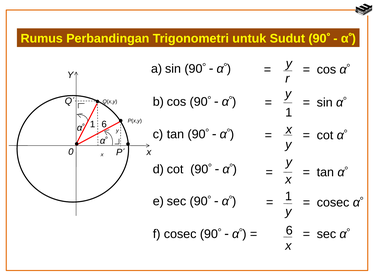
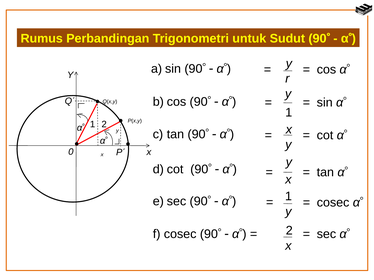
1 6: 6 -> 2
6 at (289, 231): 6 -> 2
